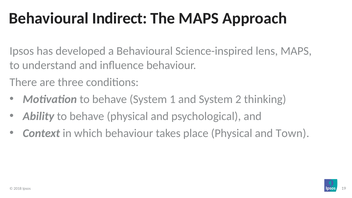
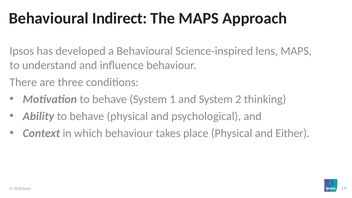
Town: Town -> Either
